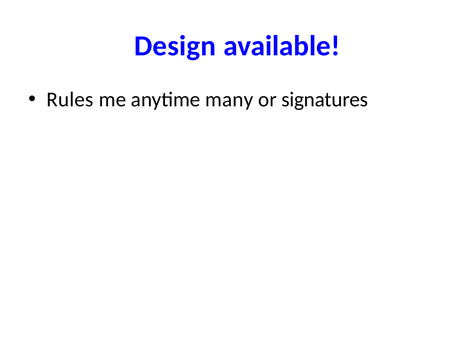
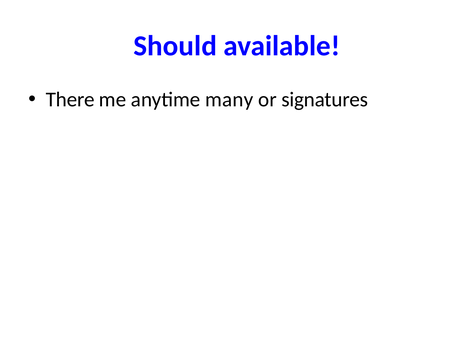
Design: Design -> Should
Rules: Rules -> There
